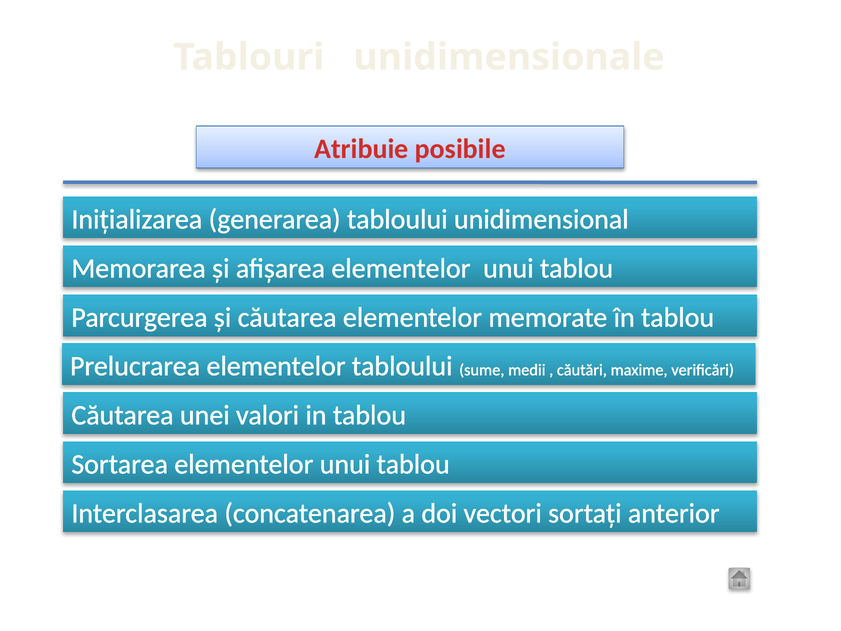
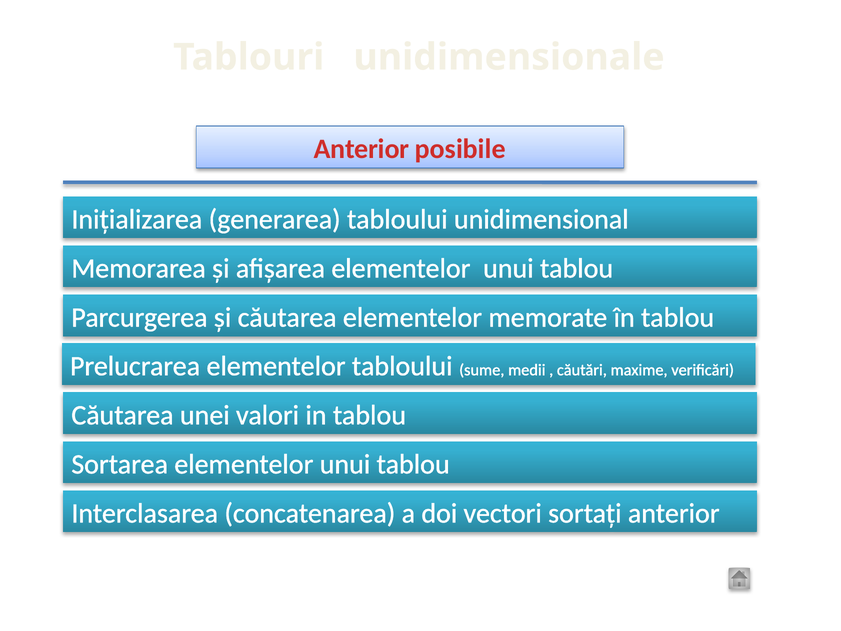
Atribuie at (361, 149): Atribuie -> Anterior
